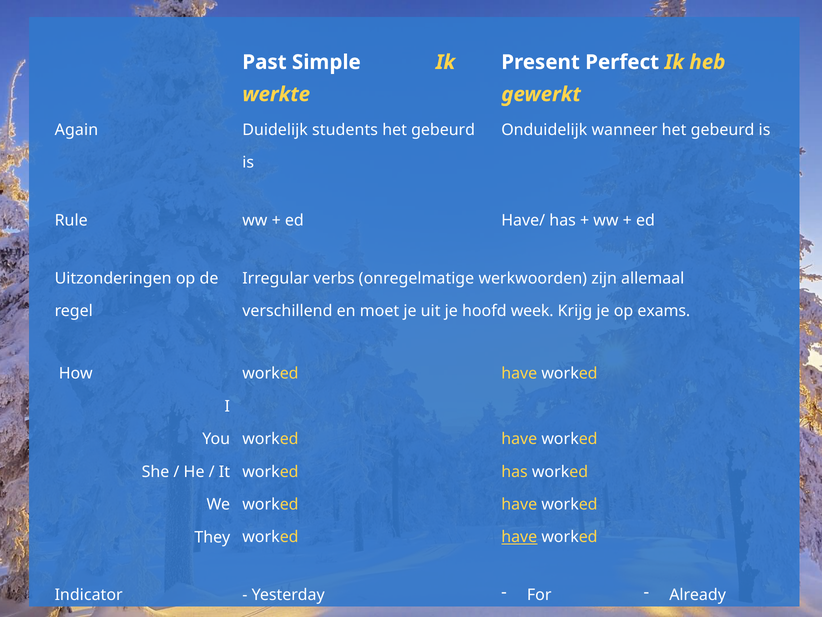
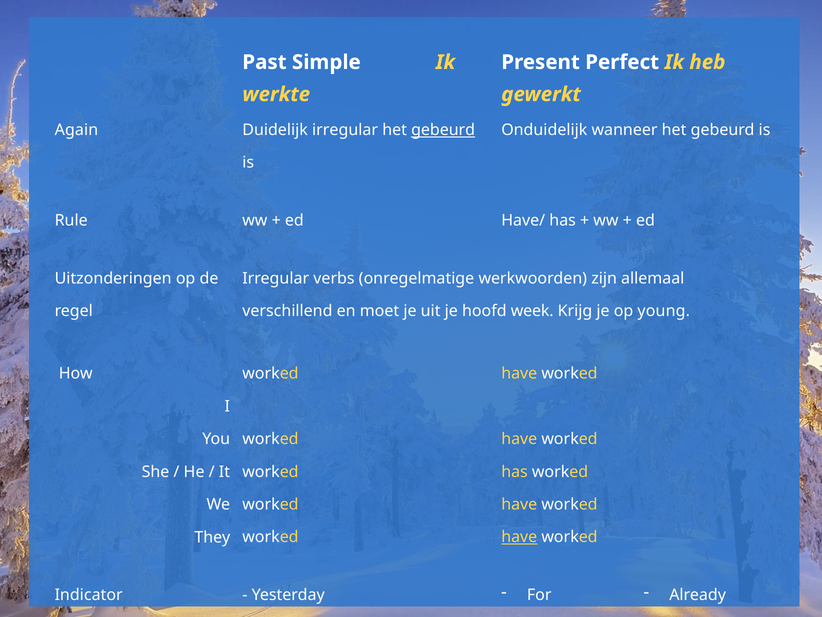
Duidelijk students: students -> irregular
gebeurd at (443, 130) underline: none -> present
op exams: exams -> young
